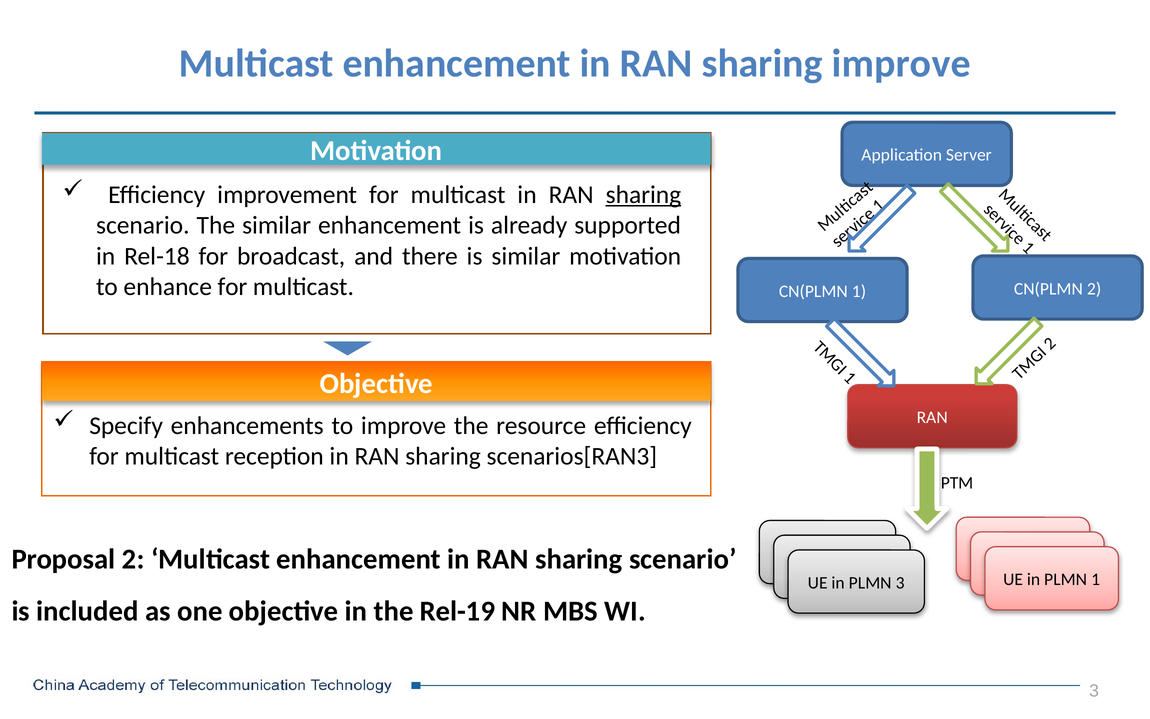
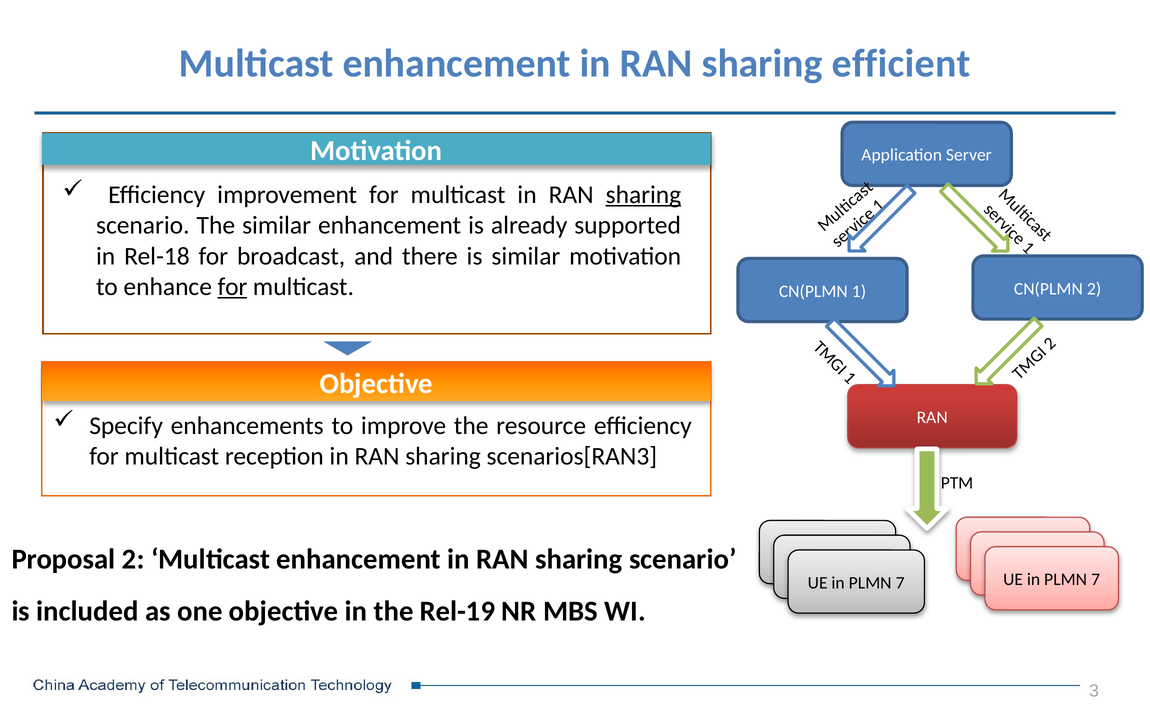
sharing improve: improve -> efficient
for at (232, 287) underline: none -> present
1 at (1096, 579): 1 -> 7
3 at (900, 583): 3 -> 7
